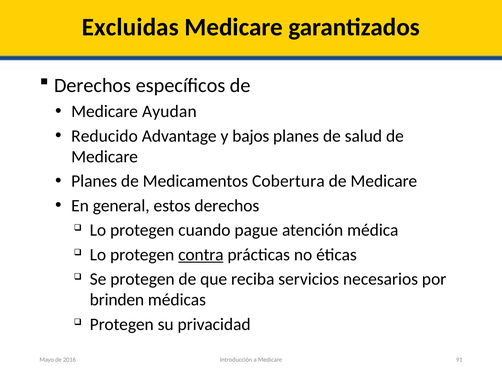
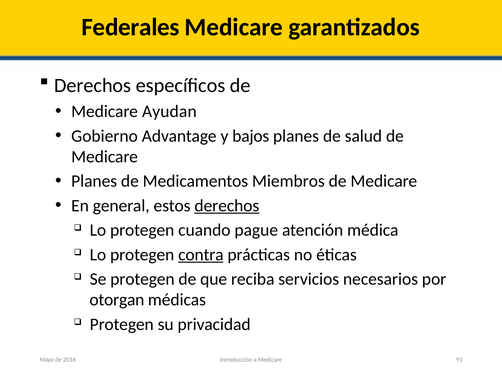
Excluidas: Excluidas -> Federales
Reducido: Reducido -> Gobierno
Cobertura: Cobertura -> Miembros
derechos at (227, 205) underline: none -> present
brinden: brinden -> otorgan
